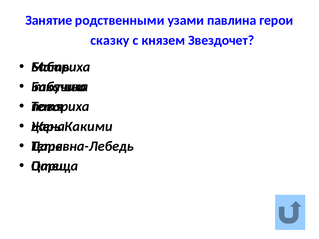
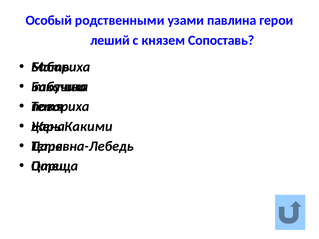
Занятие: Занятие -> Особый
сказку: сказку -> леший
Звездочет: Звездочет -> Сопоставь
